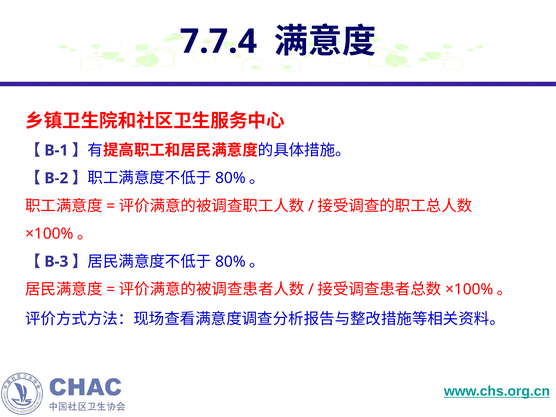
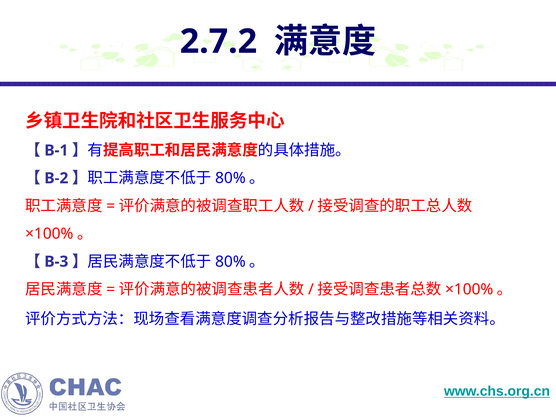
7.7.4: 7.7.4 -> 2.7.2
